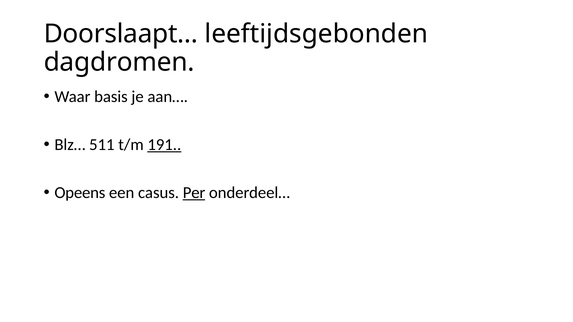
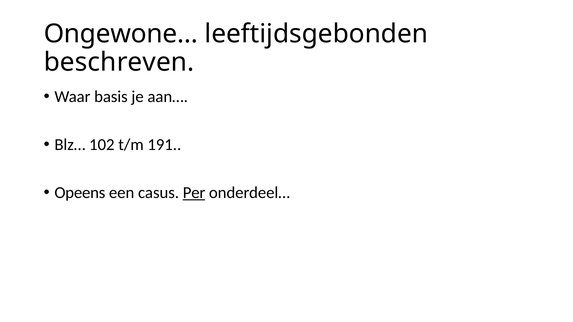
Doorslaapt…: Doorslaapt… -> Ongewone…
dagdromen: dagdromen -> beschreven
511: 511 -> 102
191 underline: present -> none
